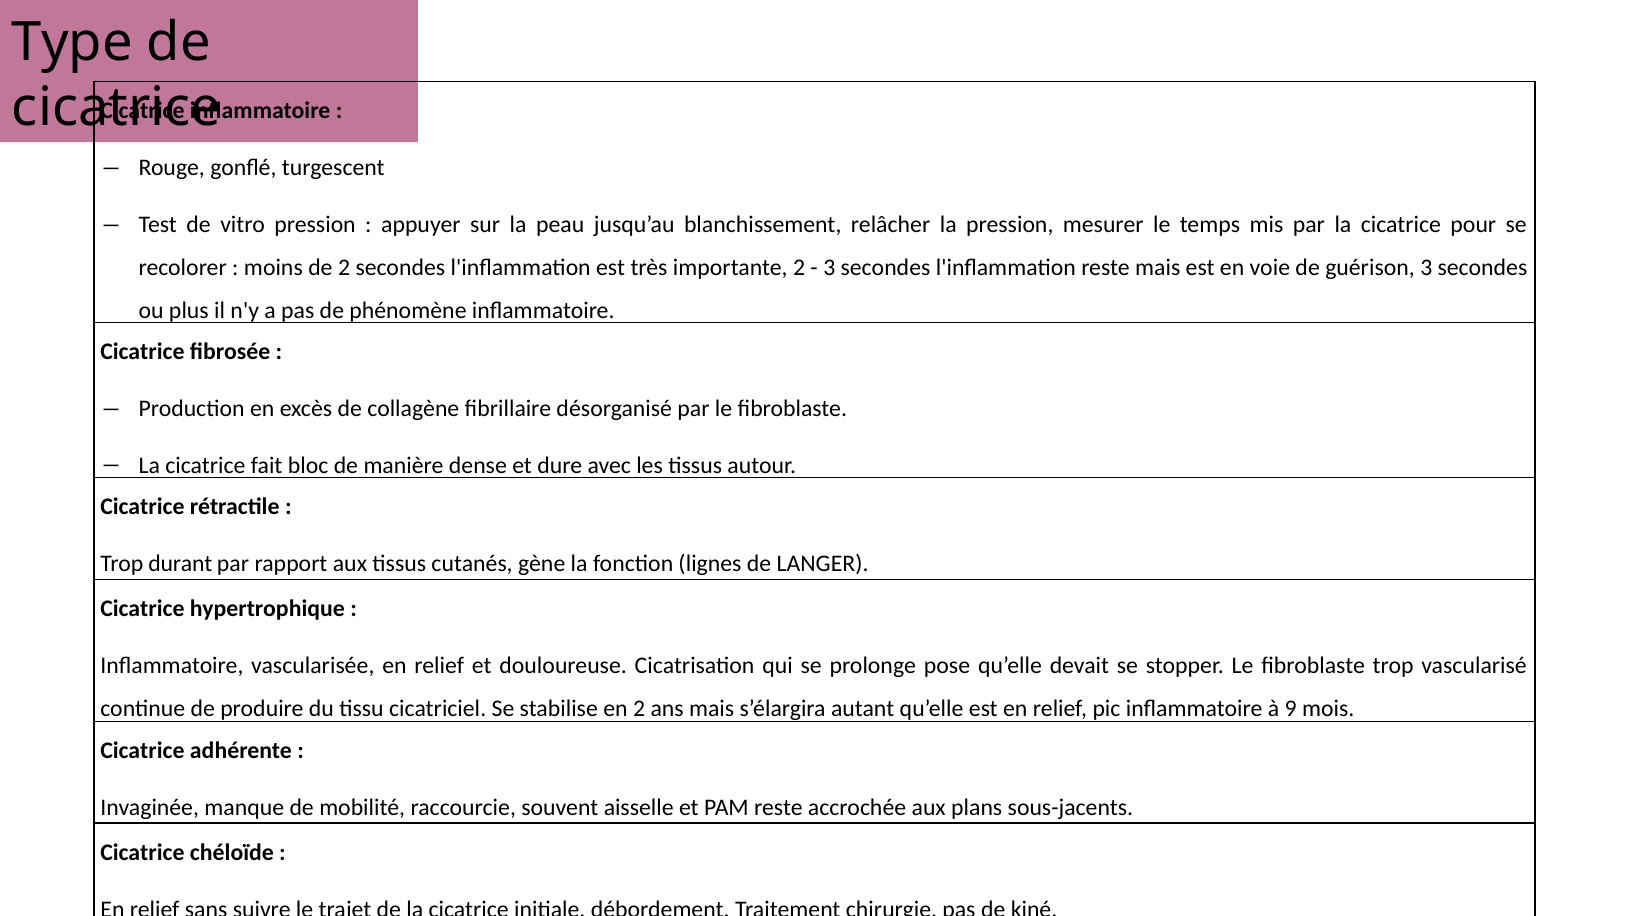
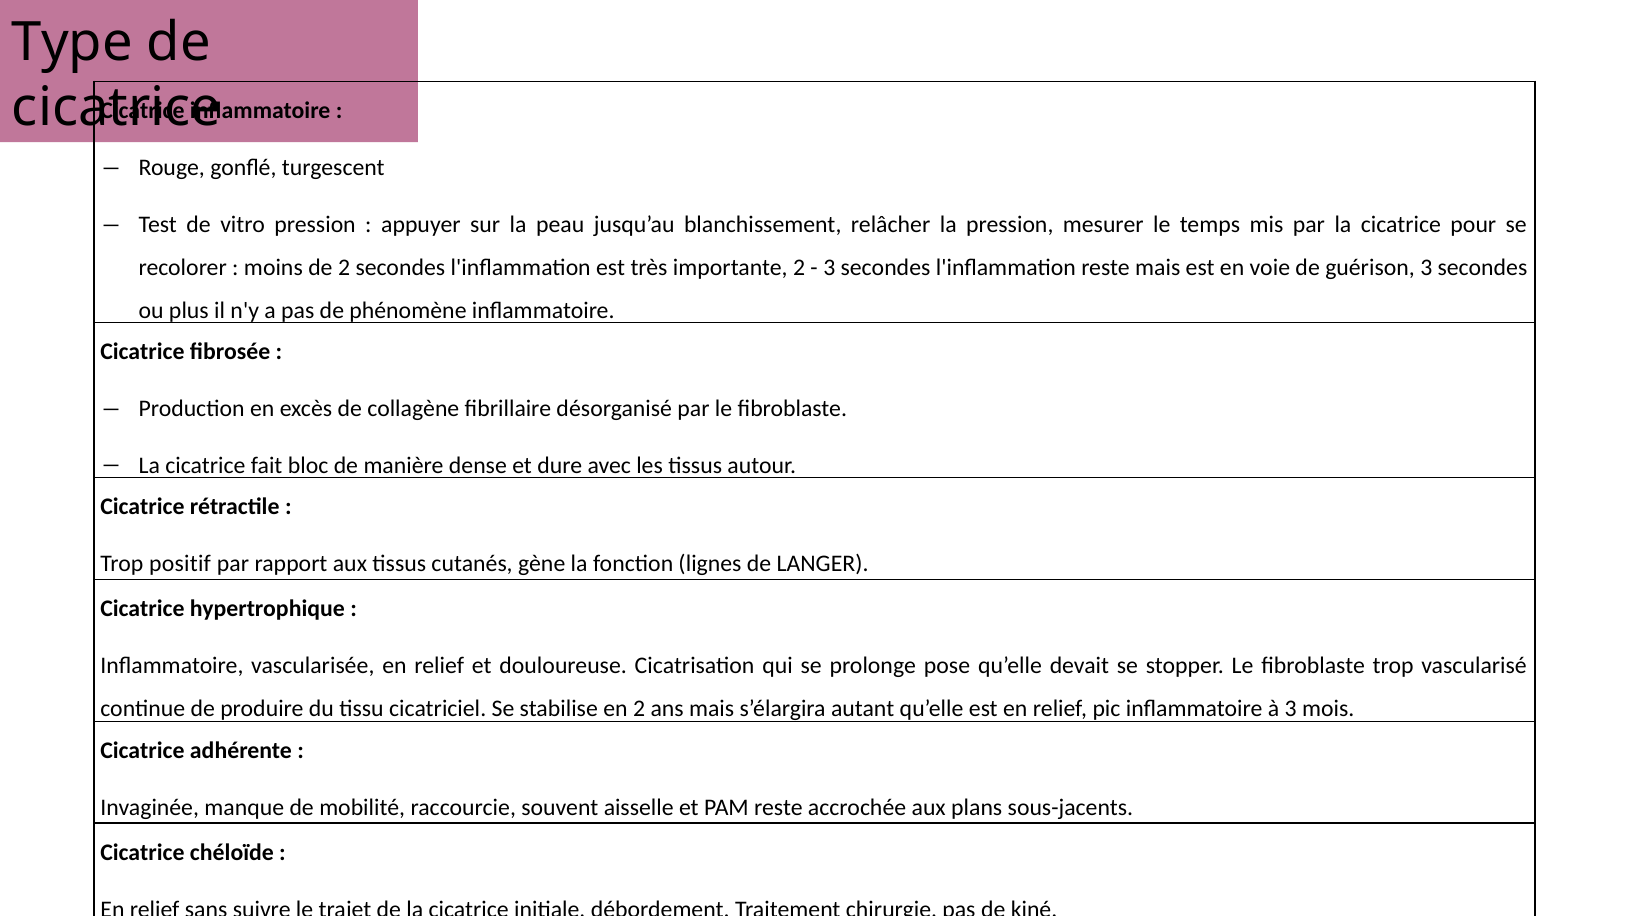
durant: durant -> positif
à 9: 9 -> 3
